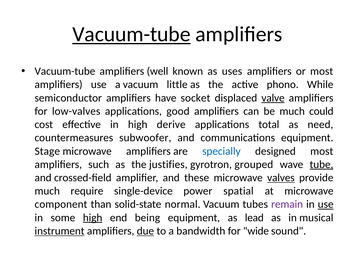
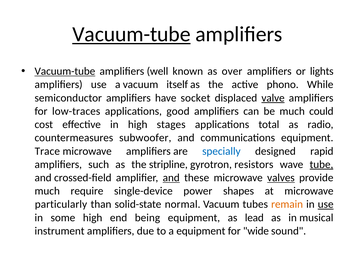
Vacuum-tube at (65, 71) underline: none -> present
uses: uses -> over
or most: most -> lights
little: little -> itself
low-valves: low-valves -> low-traces
derive: derive -> stages
need: need -> radio
Stage: Stage -> Trace
designed most: most -> rapid
justifies: justifies -> stripline
grouped: grouped -> resistors
and at (171, 178) underline: none -> present
spatial: spatial -> shapes
component: component -> particularly
remain colour: purple -> orange
high at (93, 218) underline: present -> none
instrument underline: present -> none
due underline: present -> none
a bandwidth: bandwidth -> equipment
